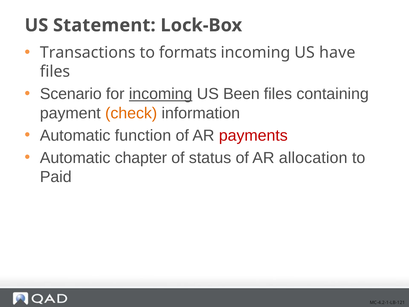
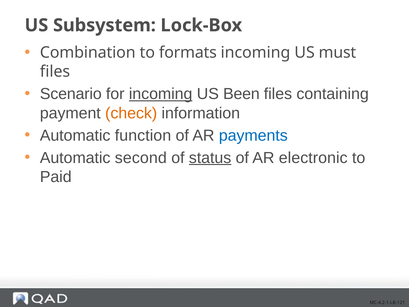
Statement: Statement -> Subsystem
Transactions: Transactions -> Combination
have: have -> must
payments colour: red -> blue
chapter: chapter -> second
status underline: none -> present
allocation: allocation -> electronic
